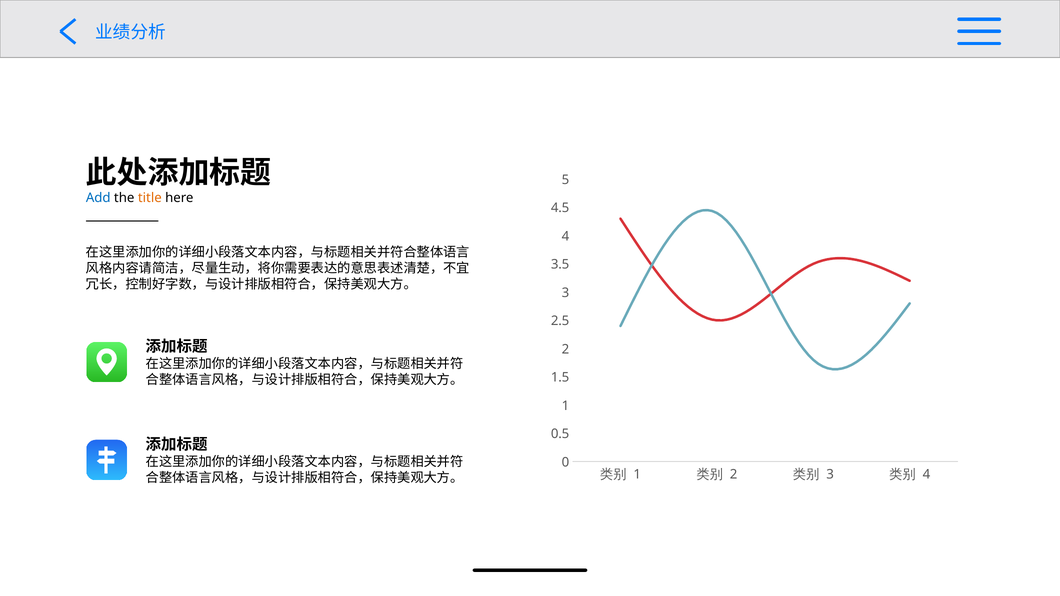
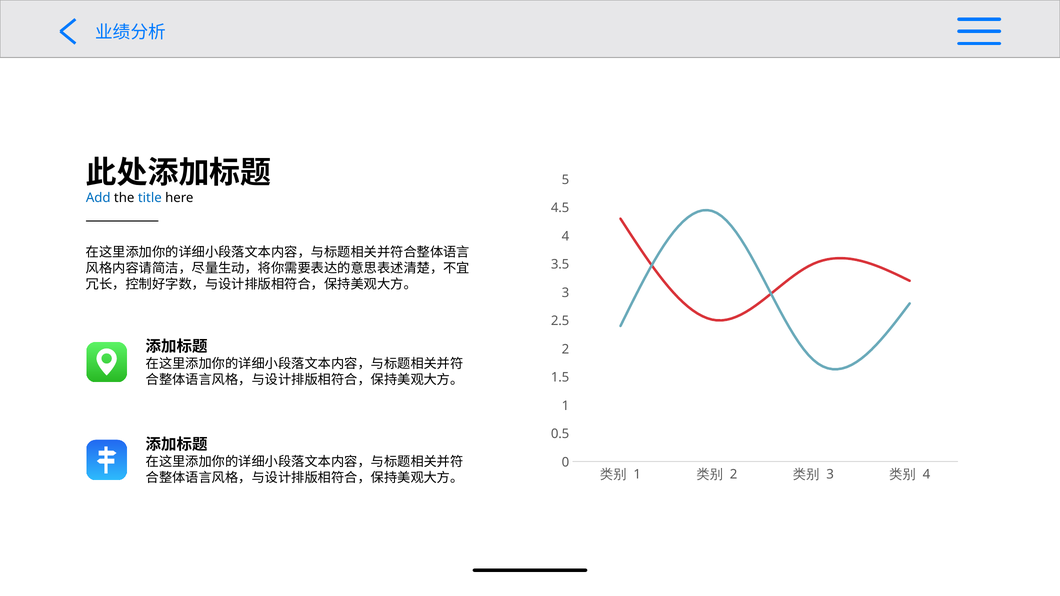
title colour: orange -> blue
